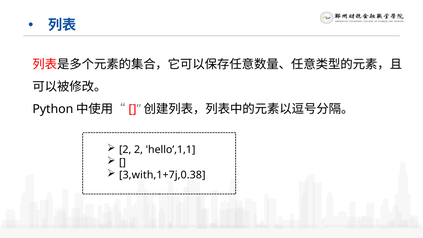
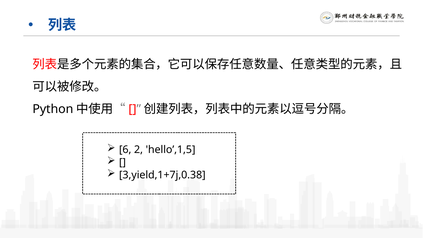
2 at (125, 150): 2 -> 6
hello’,1,1: hello’,1,1 -> hello’,1,5
3,with,1+7j,0.38: 3,with,1+7j,0.38 -> 3,yield,1+7j,0.38
